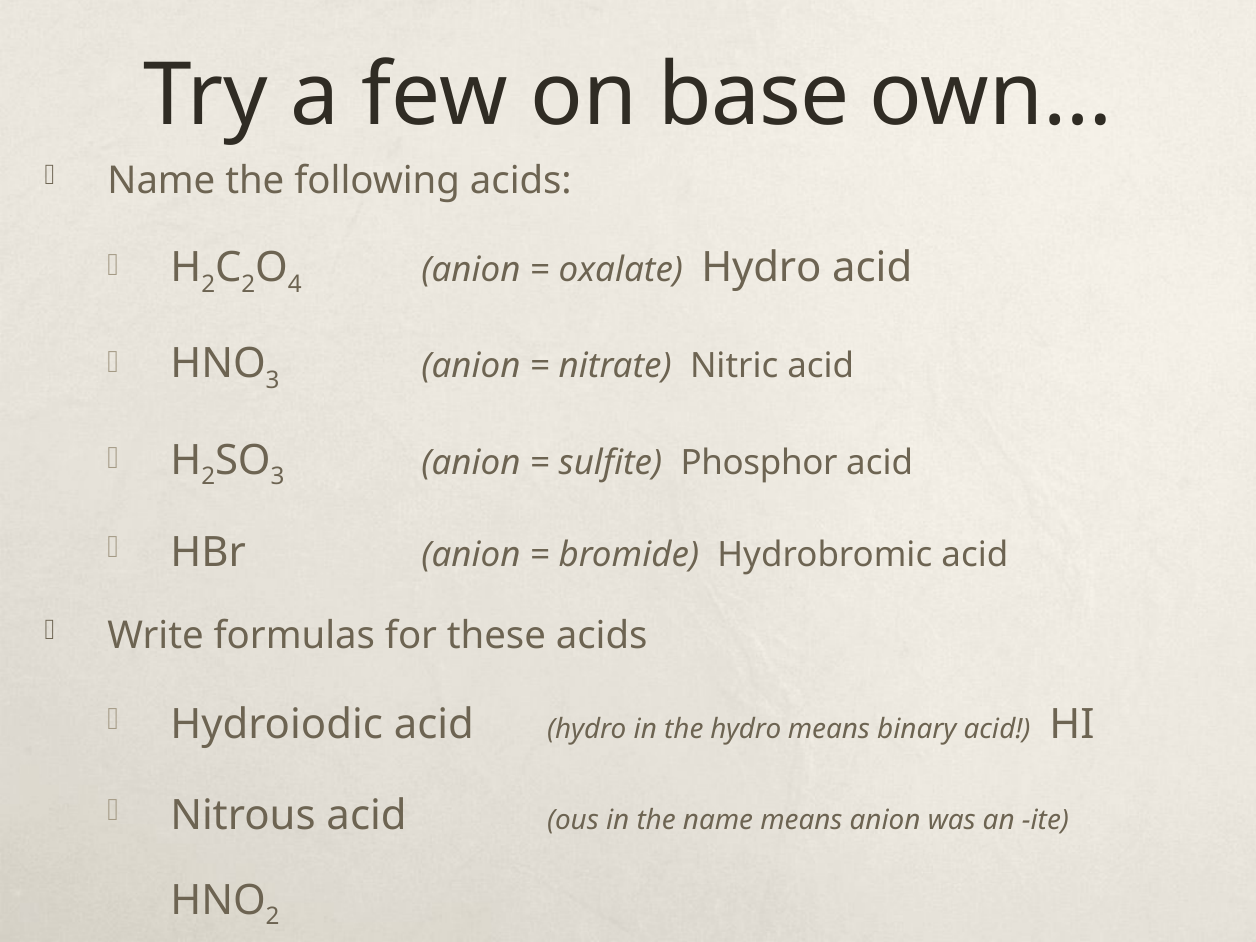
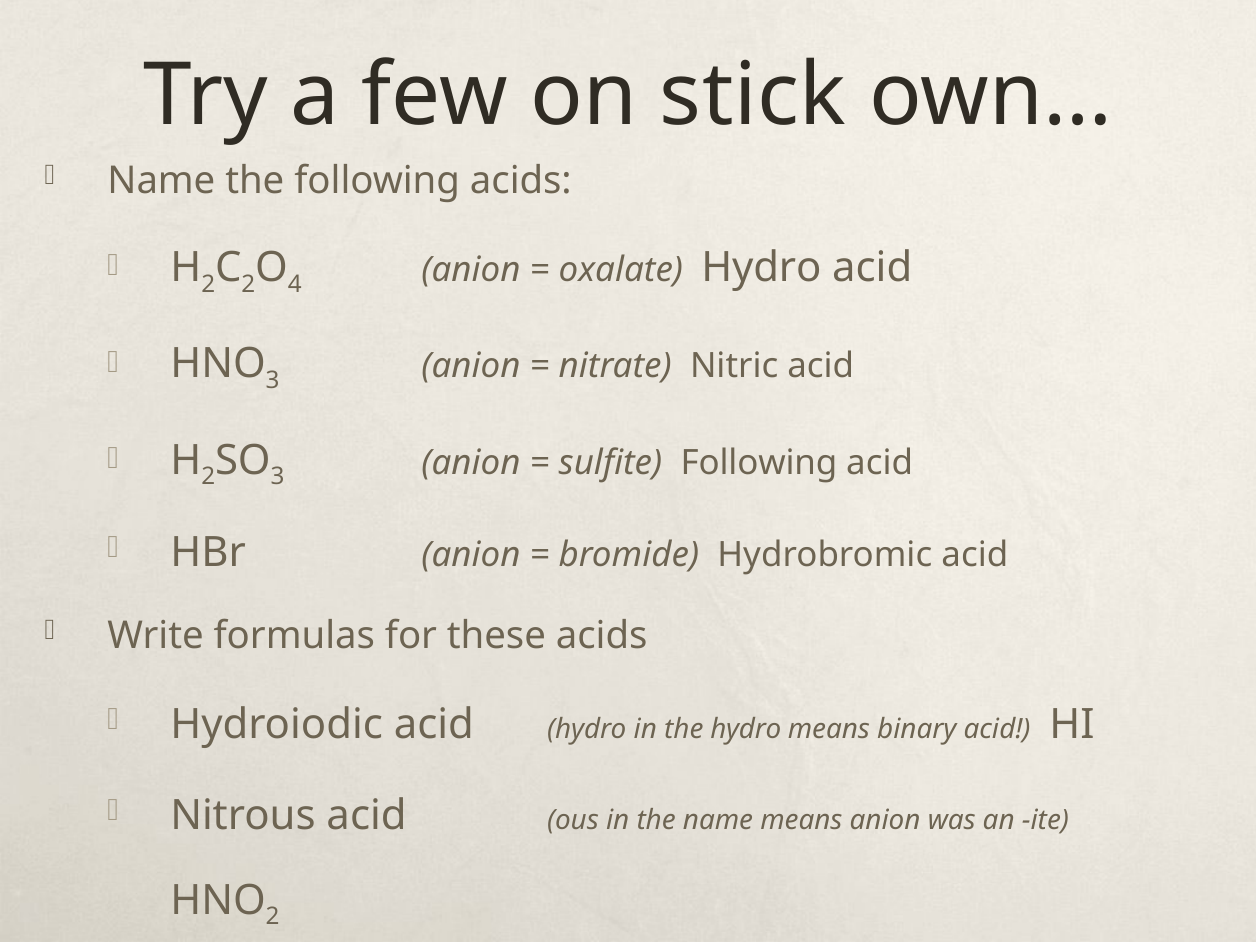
base: base -> stick
sulfite Phosphor: Phosphor -> Following
